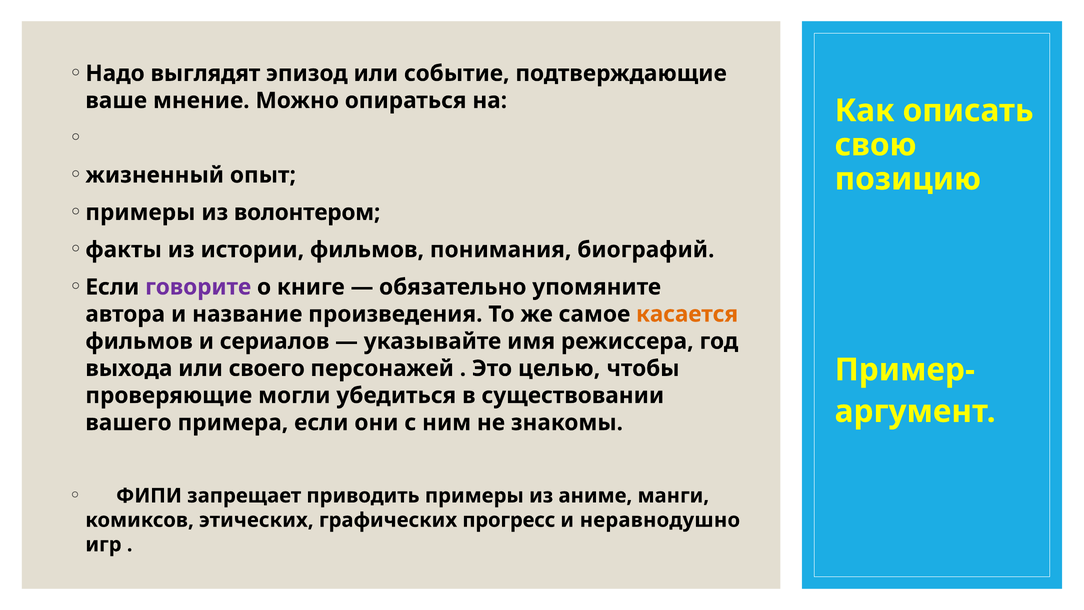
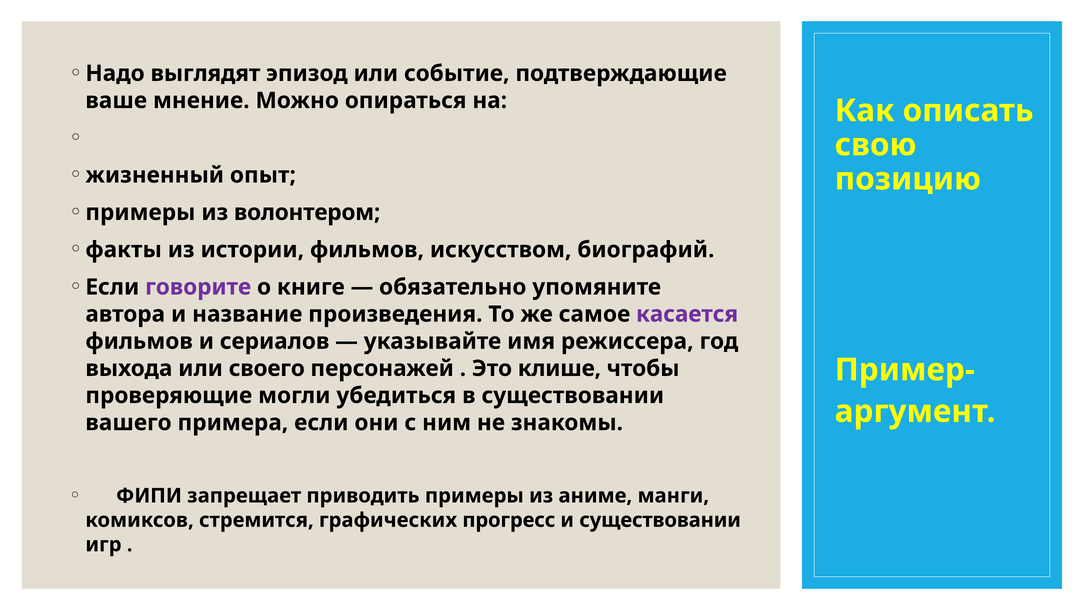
понимания: понимания -> искусством
касается colour: orange -> purple
целью: целью -> клише
этических: этических -> стремится
и неравнодушно: неравнодушно -> существовании
